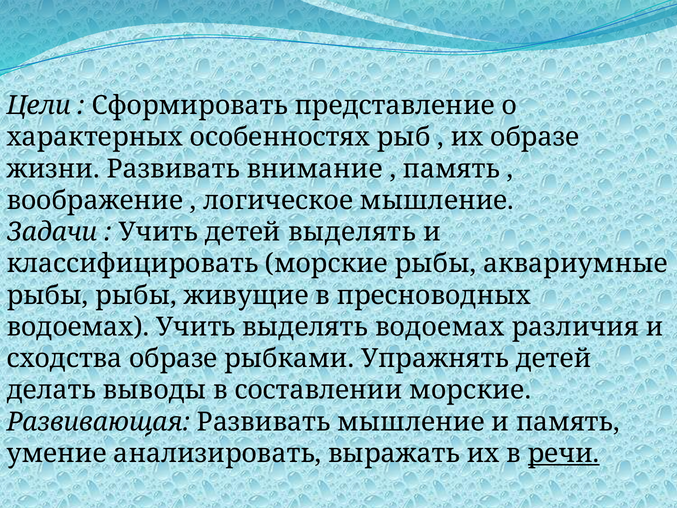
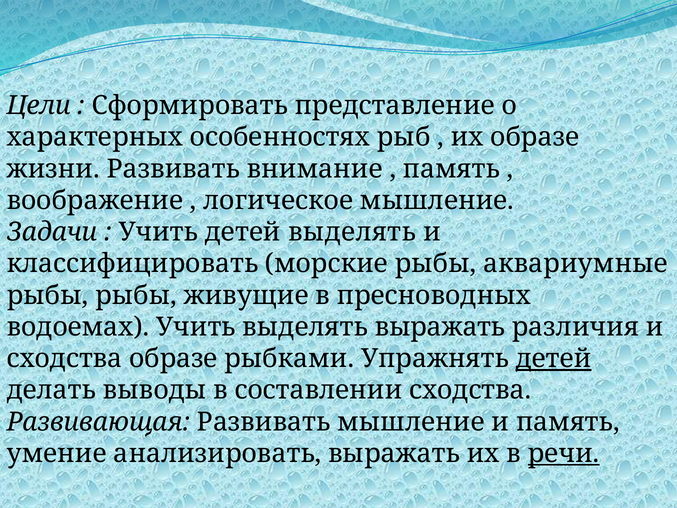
выделять водоемах: водоемах -> выражать
детей at (554, 358) underline: none -> present
составлении морские: морские -> сходства
